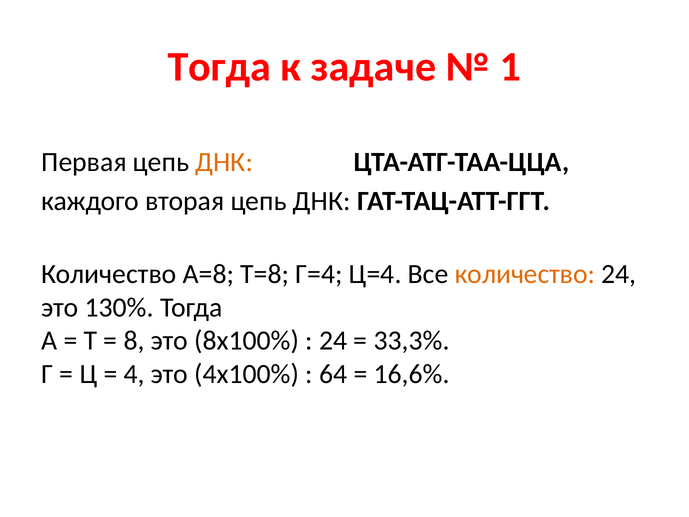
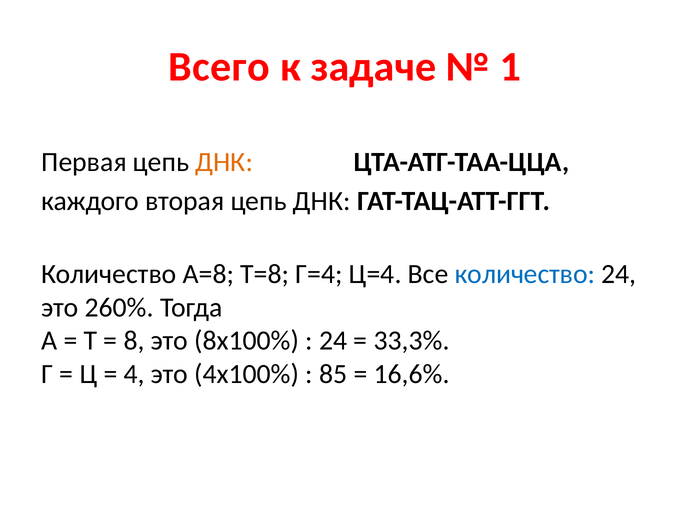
Тогда at (219, 67): Тогда -> Всего
количество at (525, 274) colour: orange -> blue
130%: 130% -> 260%
64: 64 -> 85
